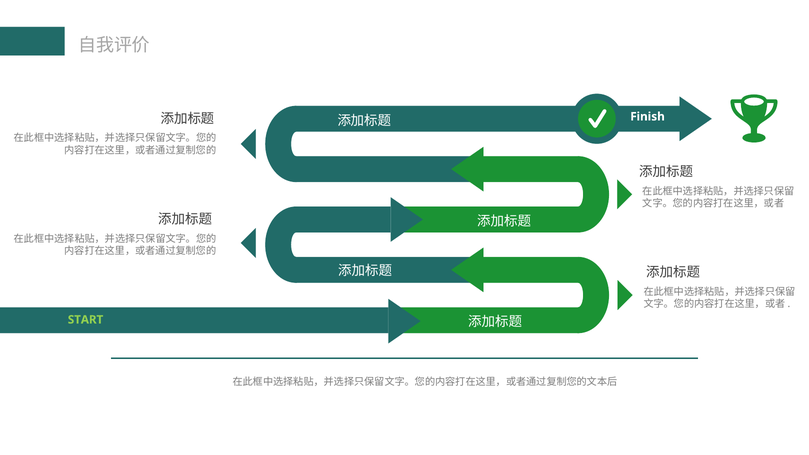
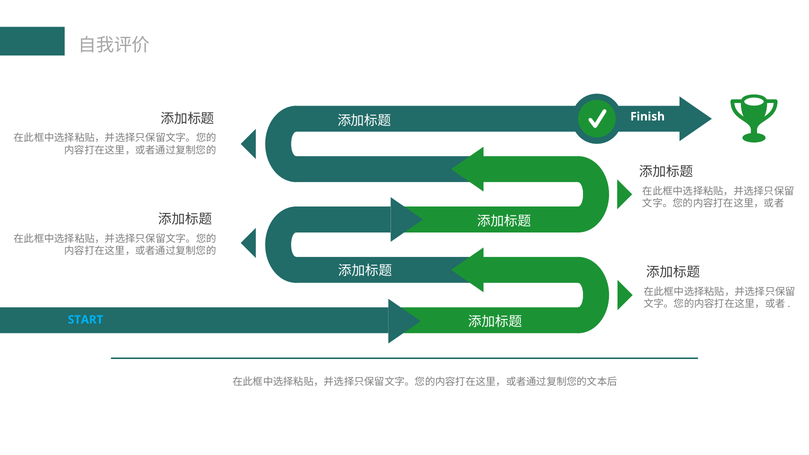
START colour: light green -> light blue
